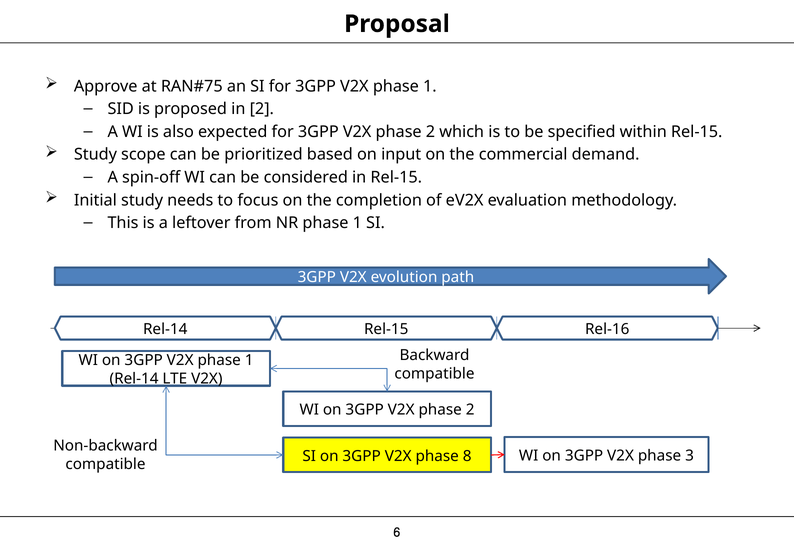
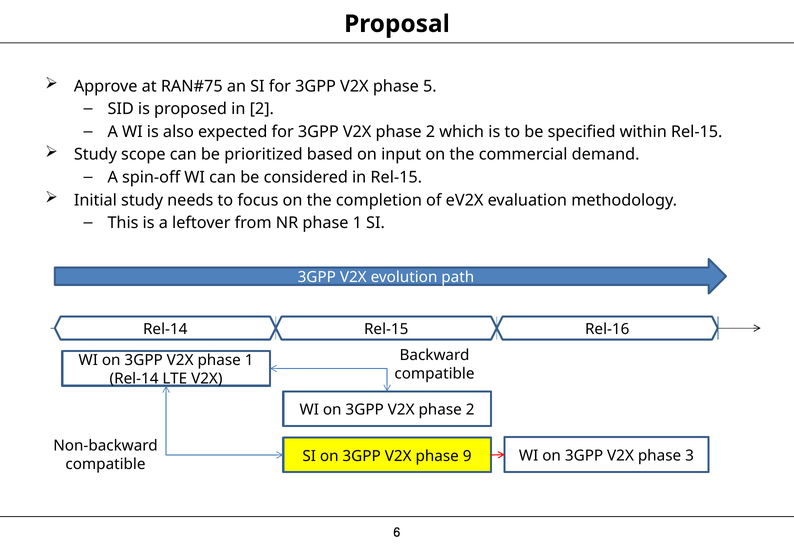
1 at (430, 86): 1 -> 5
8: 8 -> 9
